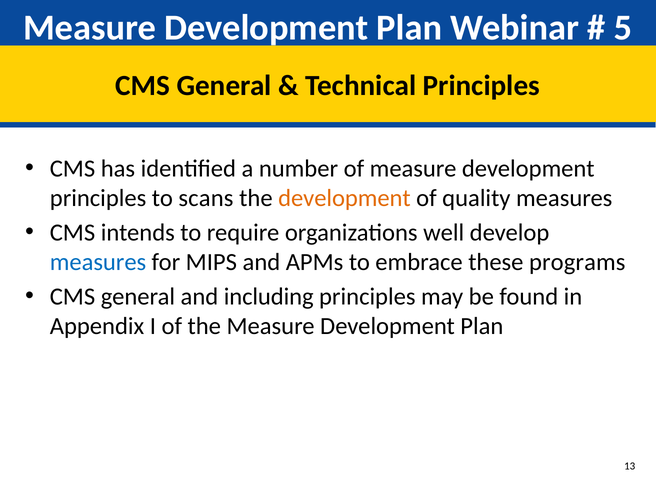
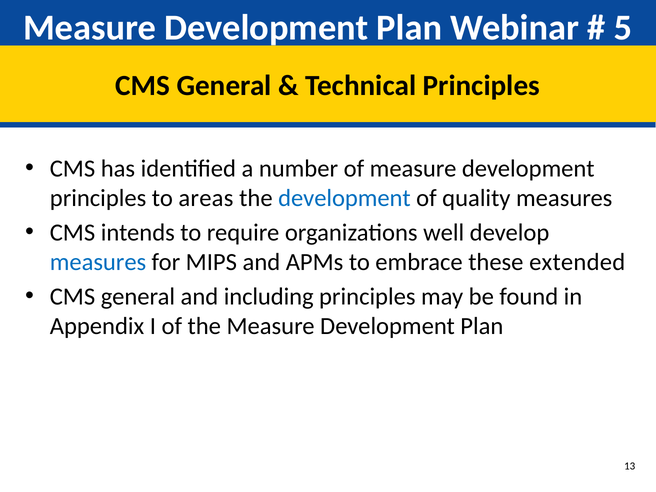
scans: scans -> areas
development at (344, 198) colour: orange -> blue
programs: programs -> extended
